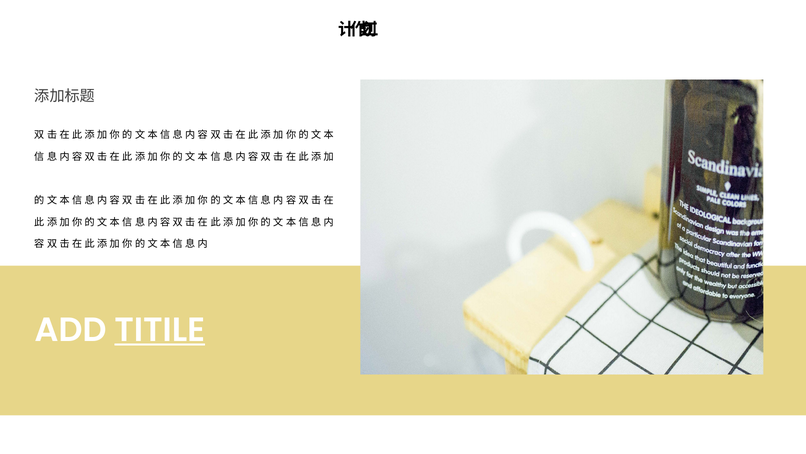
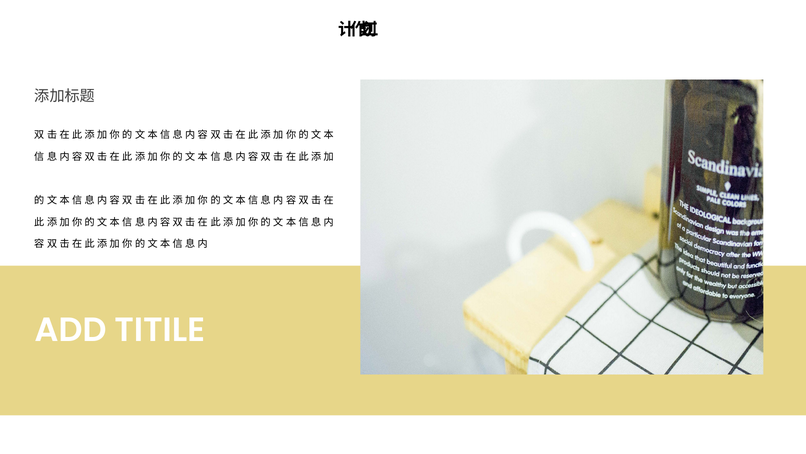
TITILE underline: present -> none
